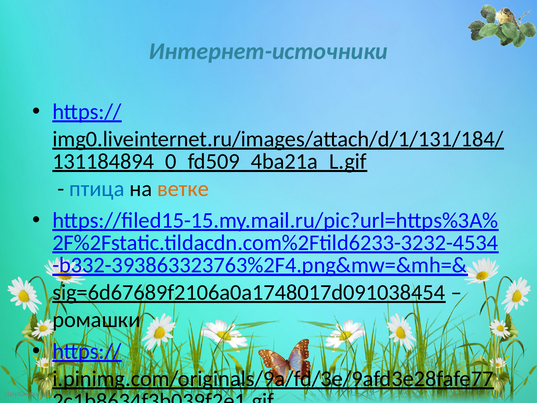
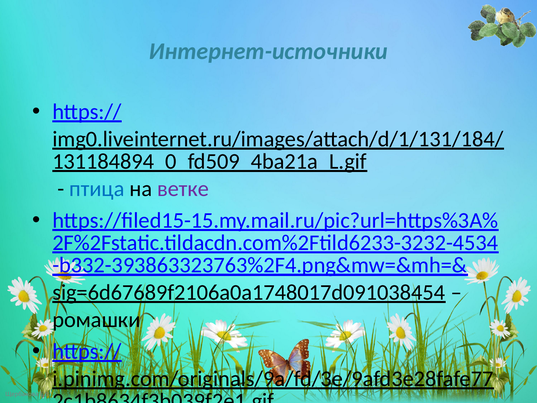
ветке colour: orange -> purple
